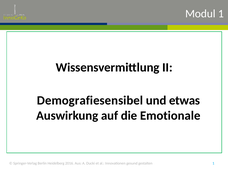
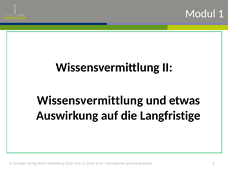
Demografiesensibel at (90, 100): Demografiesensibel -> Wissensvermittlung
Emotionale: Emotionale -> Langfristige
